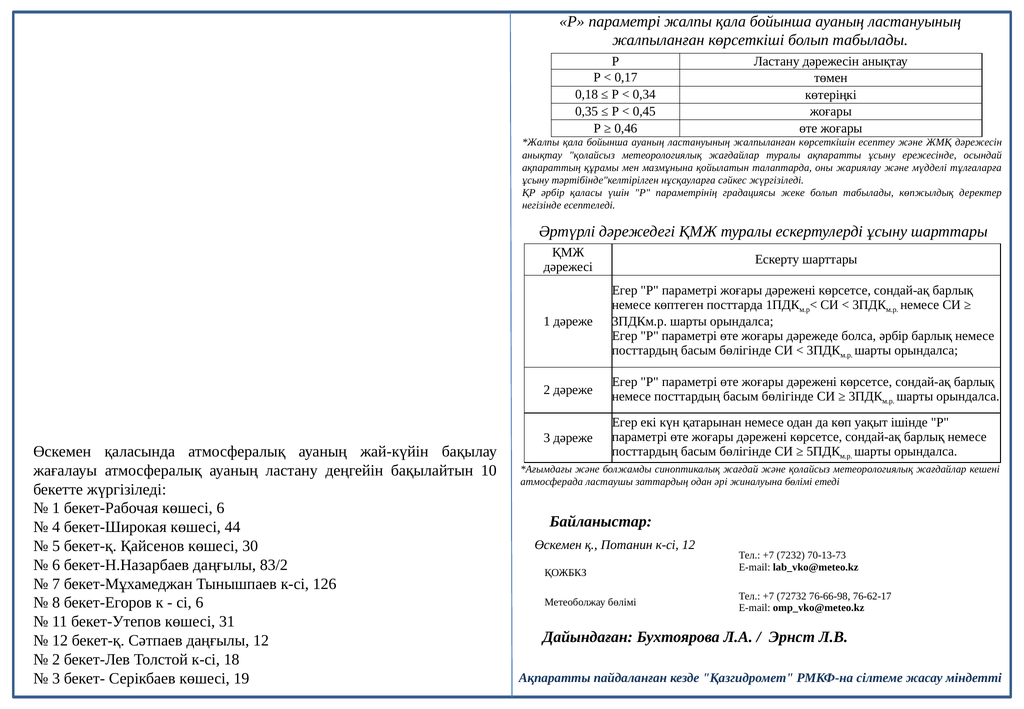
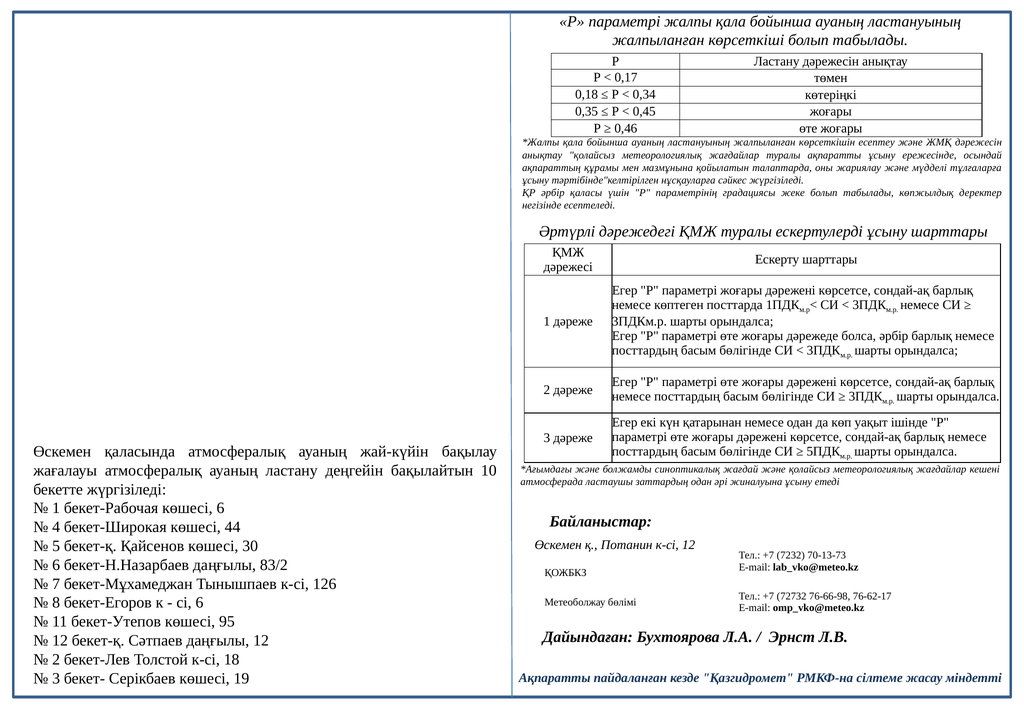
жиналуына бөлімі: бөлімі -> ұсыну
31: 31 -> 95
